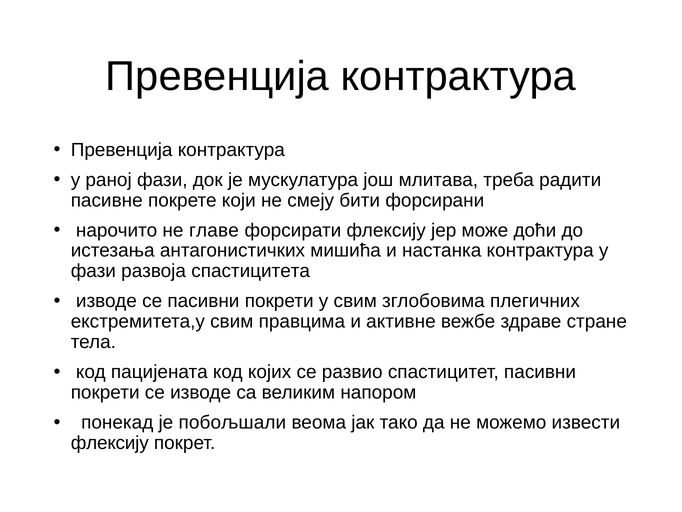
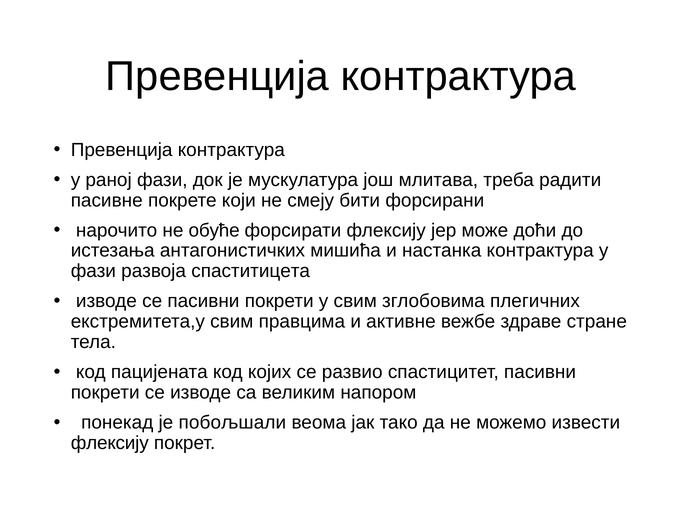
главе: главе -> обуће
спастицитета: спастицитета -> спаститицета
